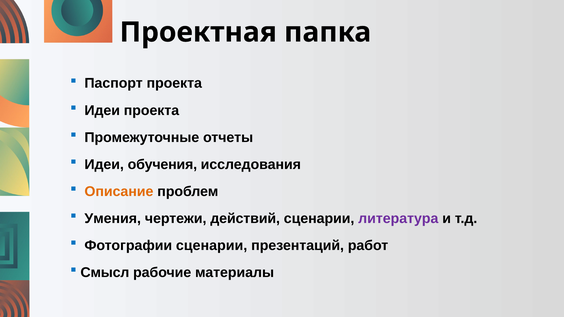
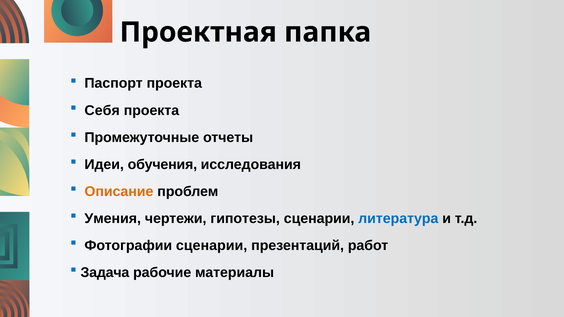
Идеи at (102, 110): Идеи -> Себя
действий: действий -> гипотезы
литература colour: purple -> blue
Смысл: Смысл -> Задача
